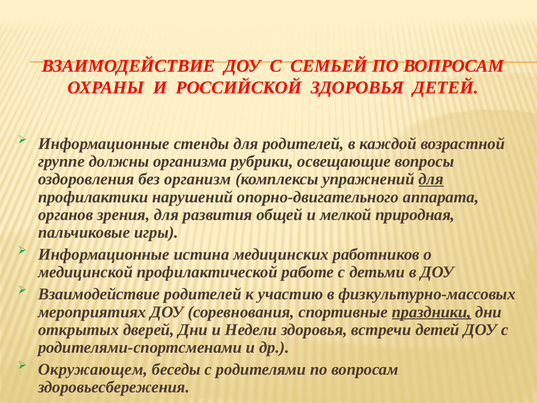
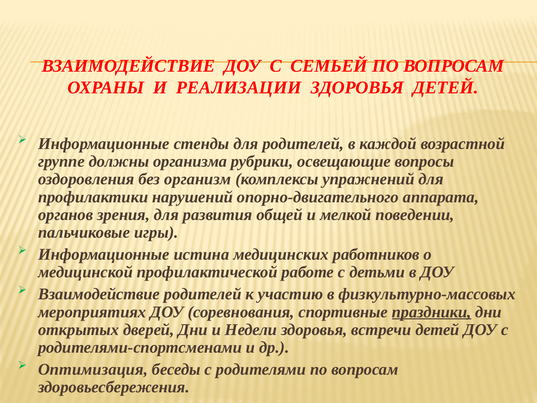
РОССИЙСКОЙ: РОССИЙСКОЙ -> РЕАЛИЗАЦИИ
для at (431, 179) underline: present -> none
природная: природная -> поведении
Окружающем: Окружающем -> Оптимизация
